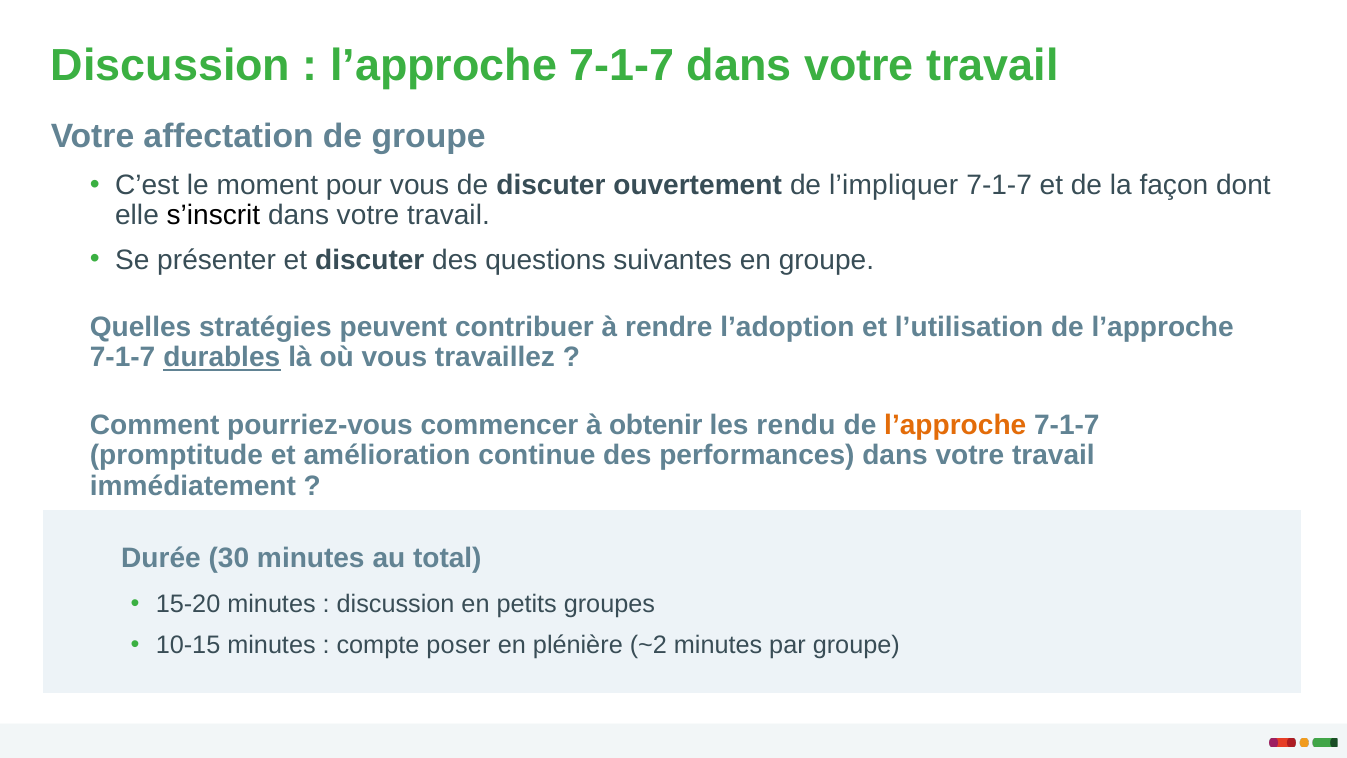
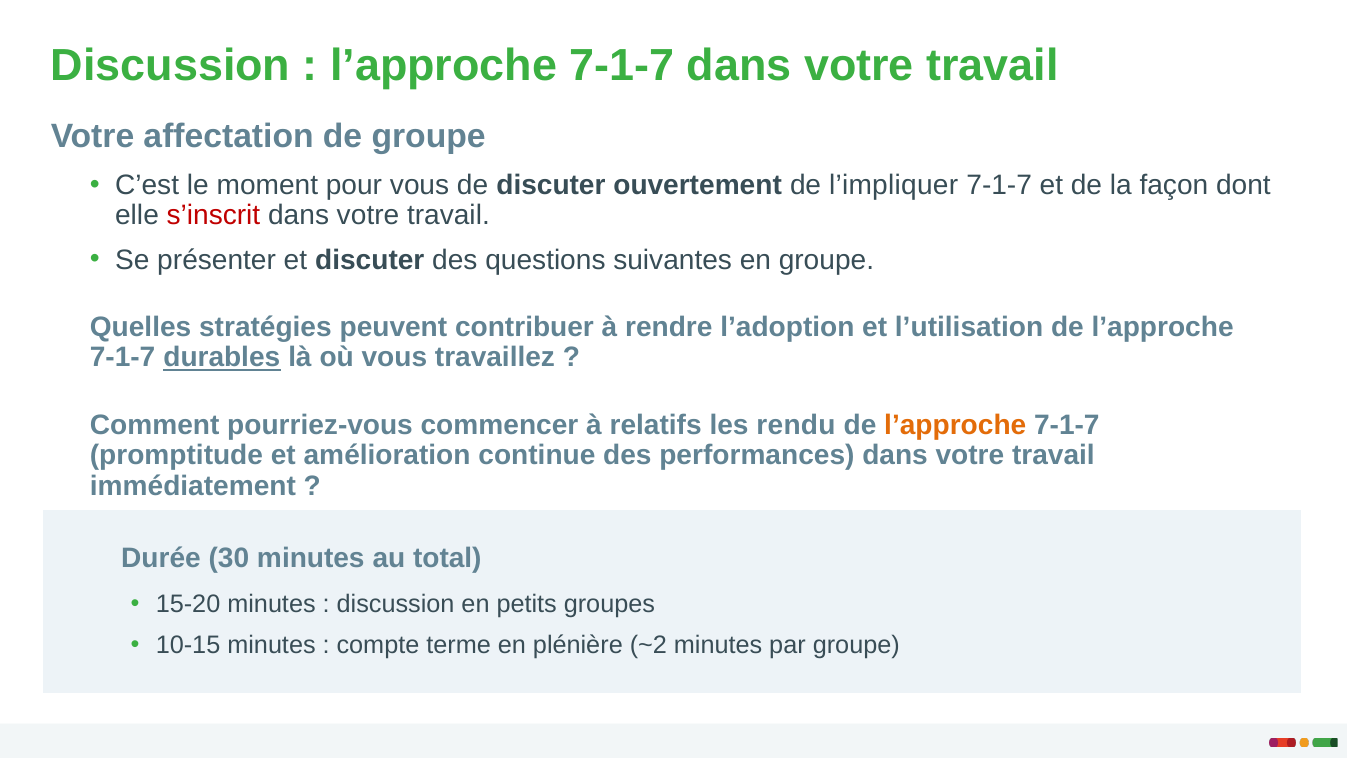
s’inscrit colour: black -> red
obtenir: obtenir -> relatifs
poser: poser -> terme
